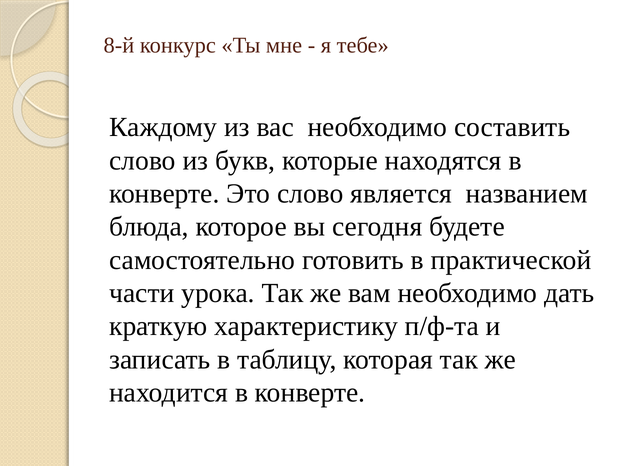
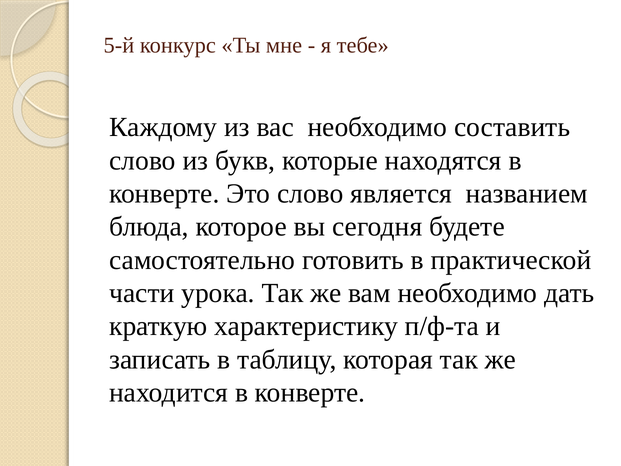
8-й: 8-й -> 5-й
